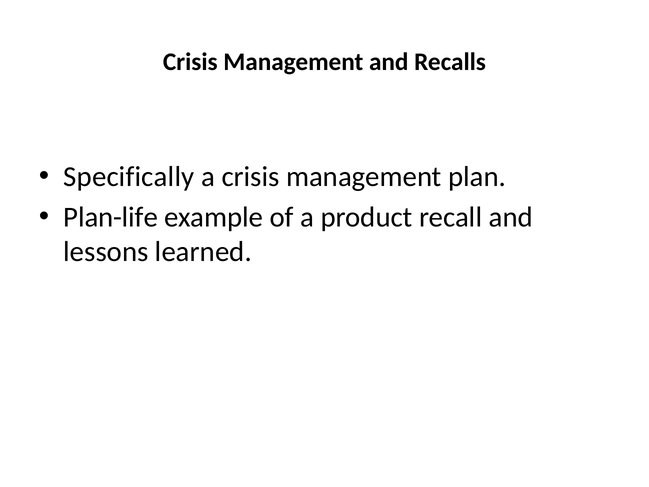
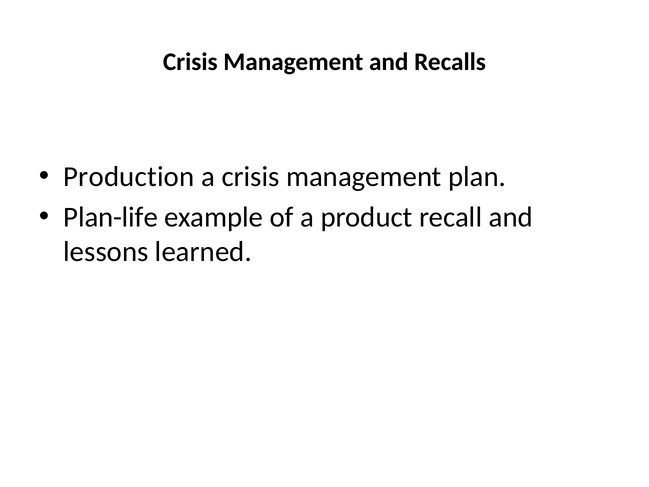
Specifically: Specifically -> Production
